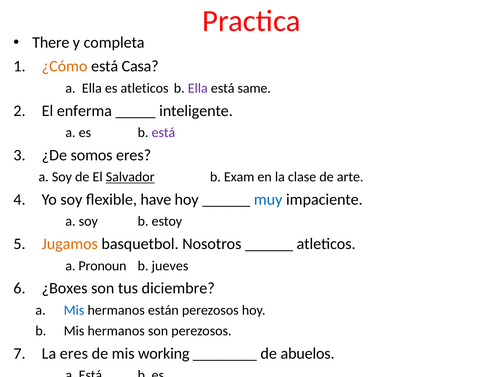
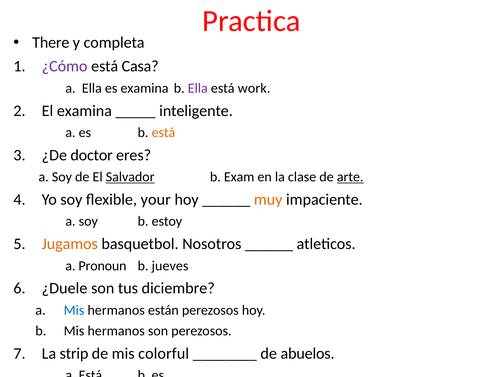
¿Cómo colour: orange -> purple
es atleticos: atleticos -> examina
same: same -> work
El enferma: enferma -> examina
está at (163, 133) colour: purple -> orange
somos: somos -> doctor
arte underline: none -> present
have: have -> your
muy colour: blue -> orange
¿Boxes: ¿Boxes -> ¿Duele
La eres: eres -> strip
working: working -> colorful
